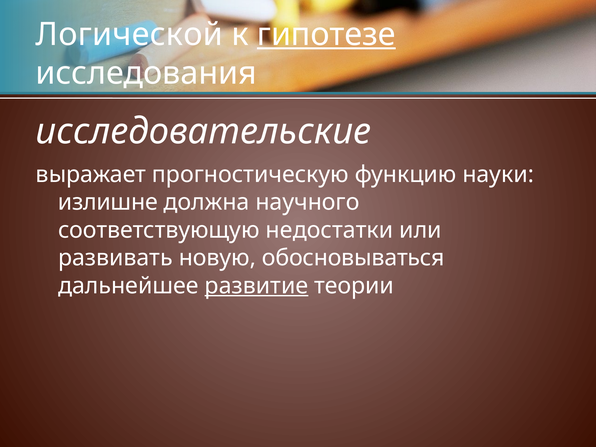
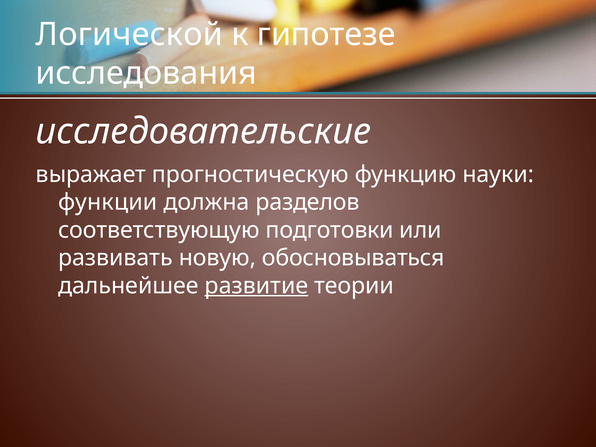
гипотезе underline: present -> none
излишне: излишне -> функции
научного: научного -> разделов
недостатки: недостатки -> подготовки
